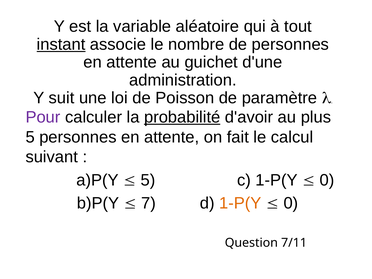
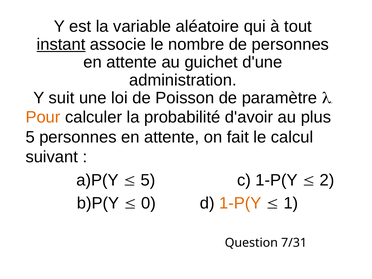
Pour colour: purple -> orange
probabilité underline: present -> none
0 at (327, 180): 0 -> 2
7: 7 -> 0
0 at (291, 203): 0 -> 1
7/11: 7/11 -> 7/31
